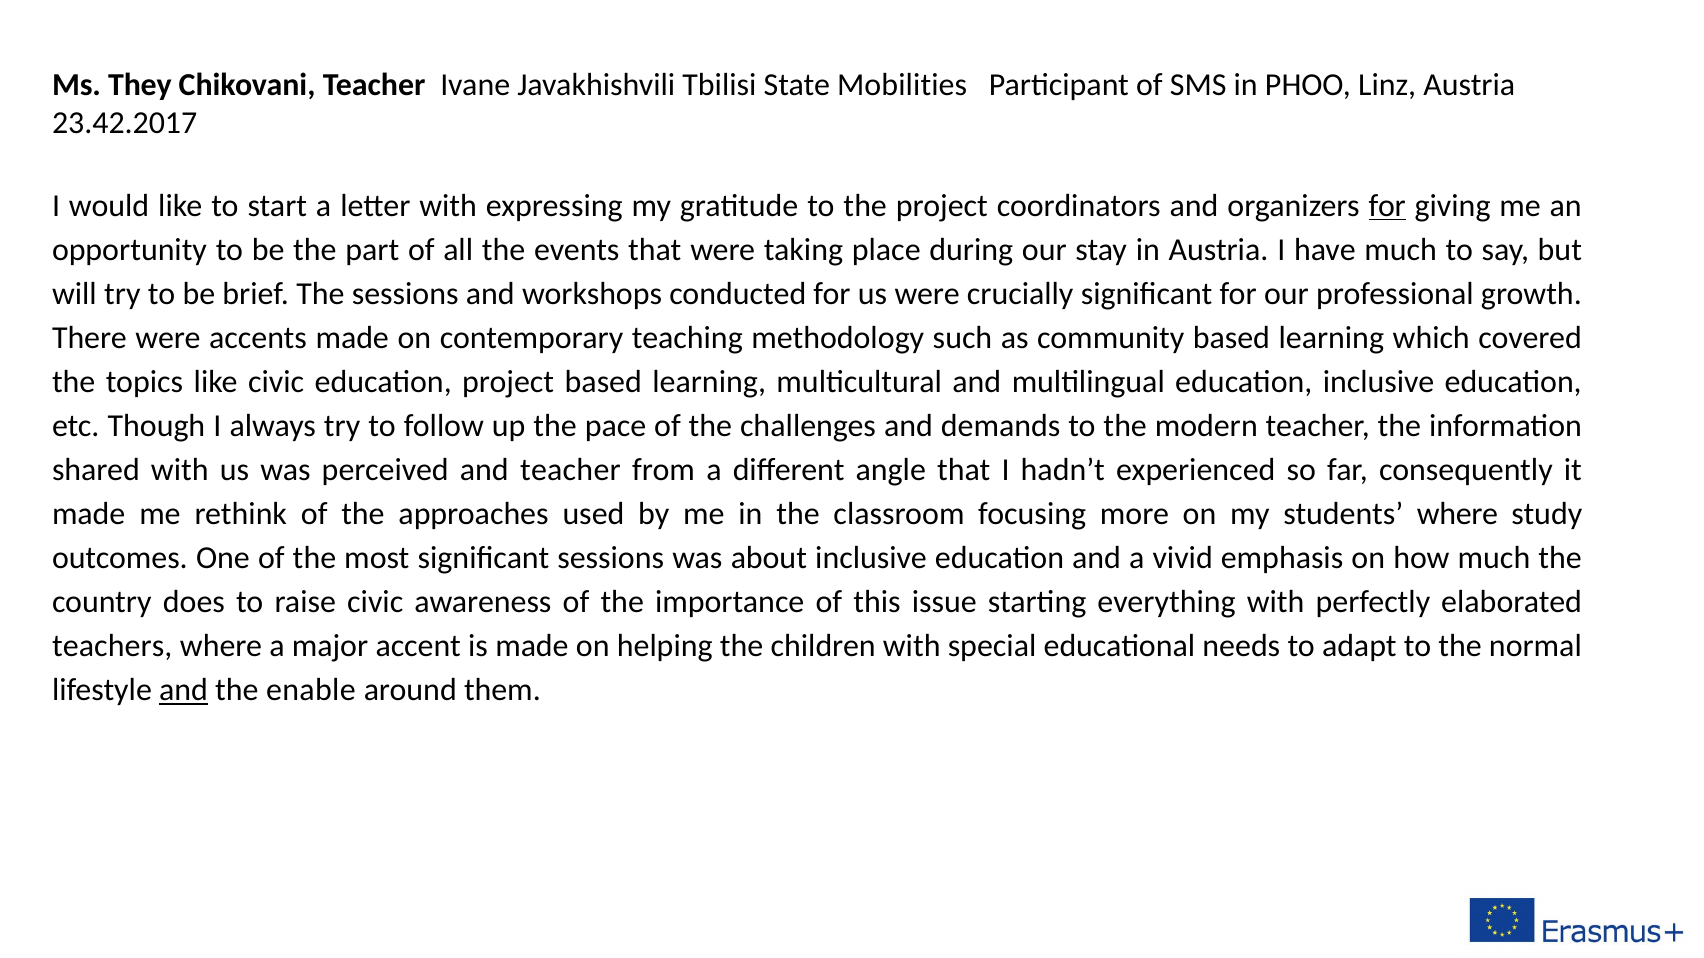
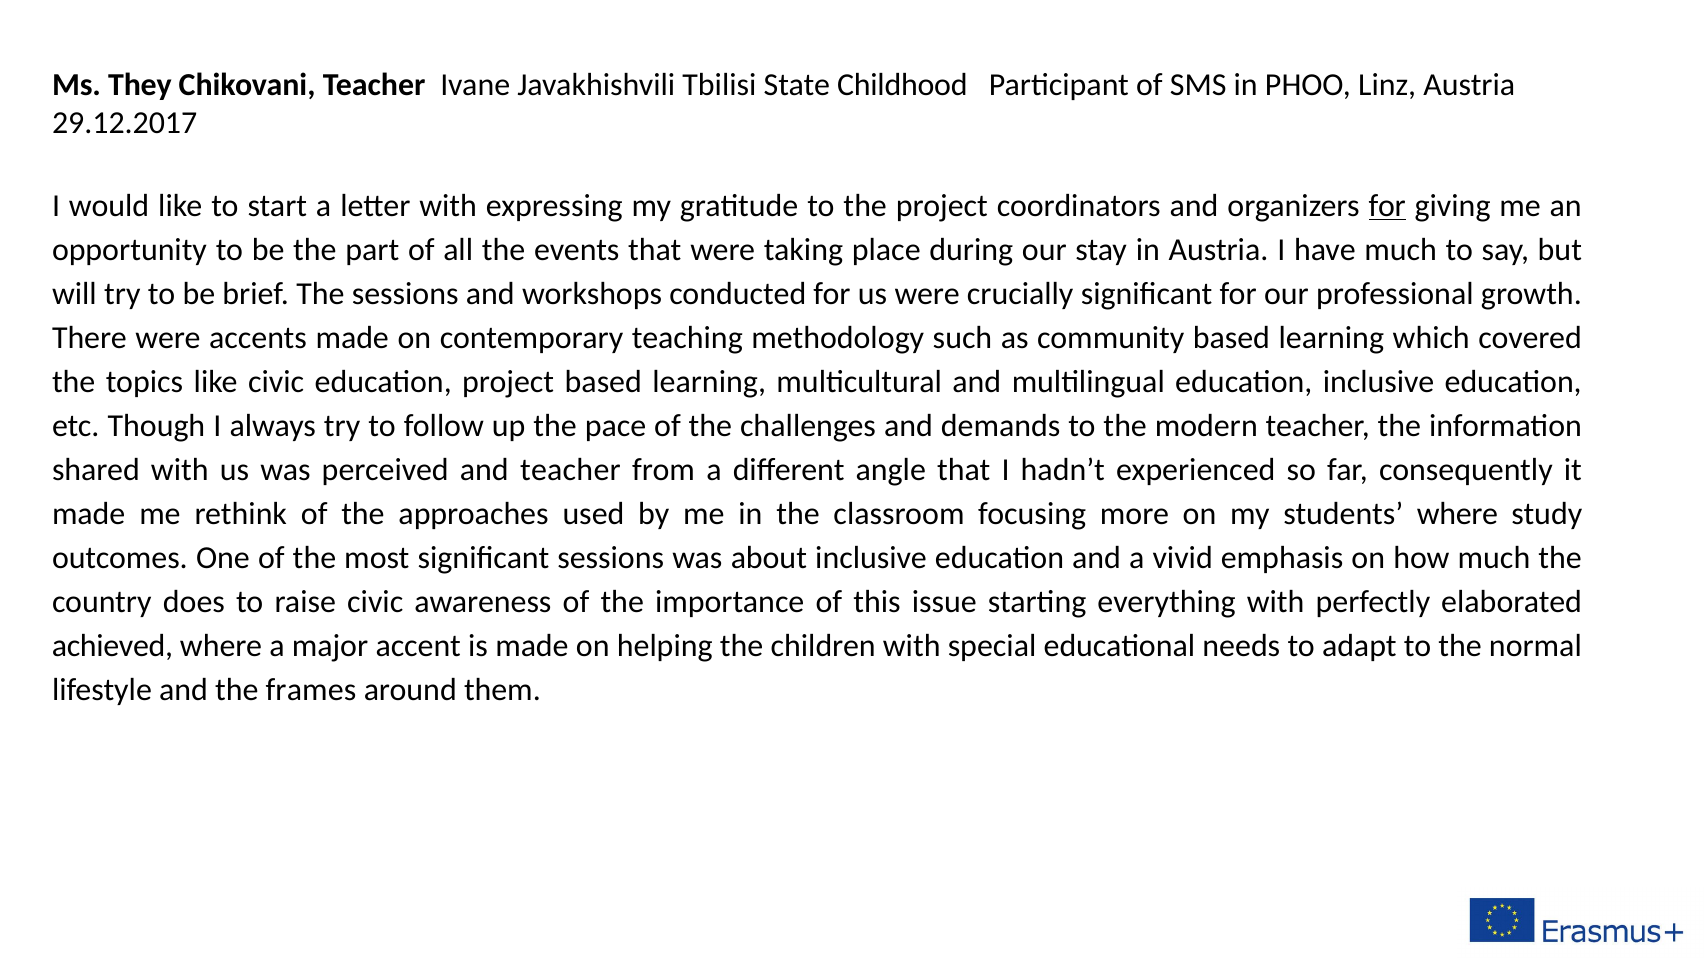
Mobilities: Mobilities -> Childhood
23.42.2017: 23.42.2017 -> 29.12.2017
teachers: teachers -> achieved
and at (184, 691) underline: present -> none
enable: enable -> frames
